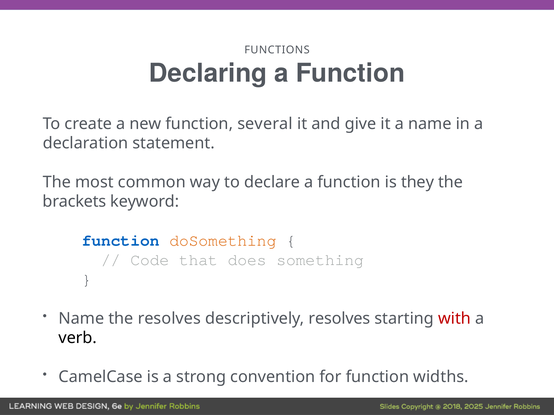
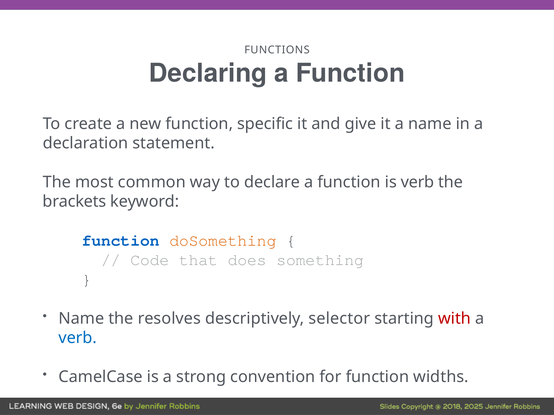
several: several -> specific
is they: they -> verb
descriptively resolves: resolves -> selector
verb at (78, 338) colour: black -> blue
